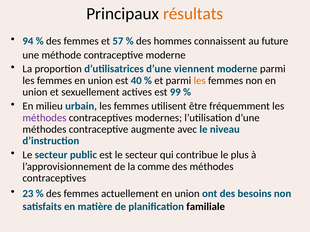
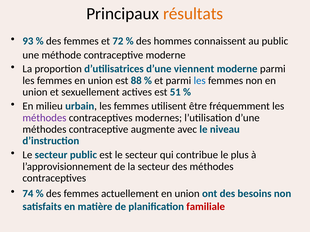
94: 94 -> 93
57: 57 -> 72
au future: future -> public
40: 40 -> 88
les at (200, 81) colour: orange -> blue
99: 99 -> 51
la comme: comme -> secteur
23: 23 -> 74
familiale colour: black -> red
